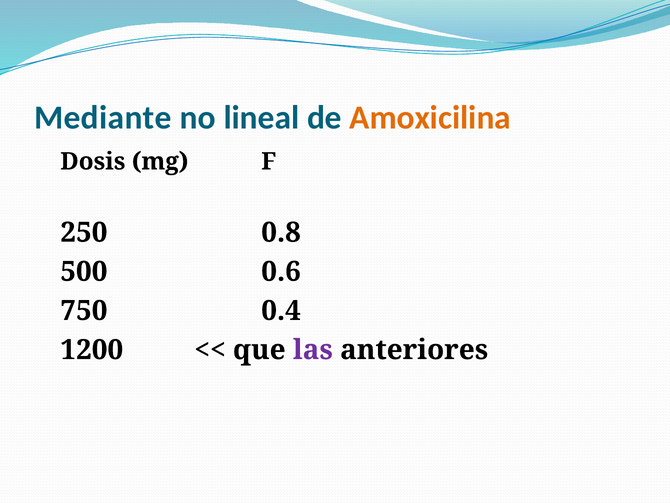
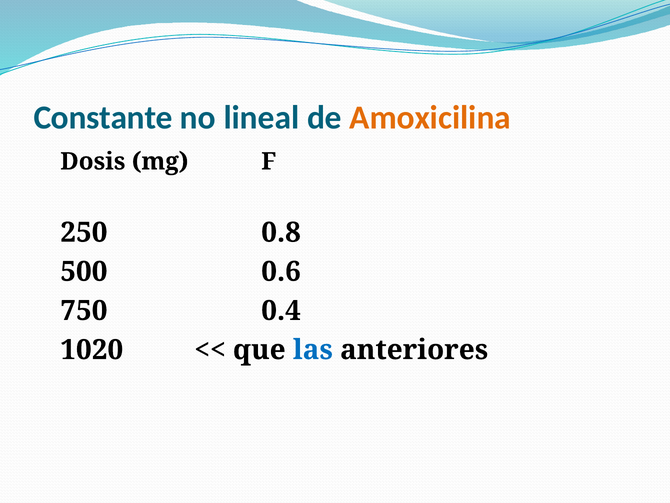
Mediante: Mediante -> Constante
1200: 1200 -> 1020
las colour: purple -> blue
